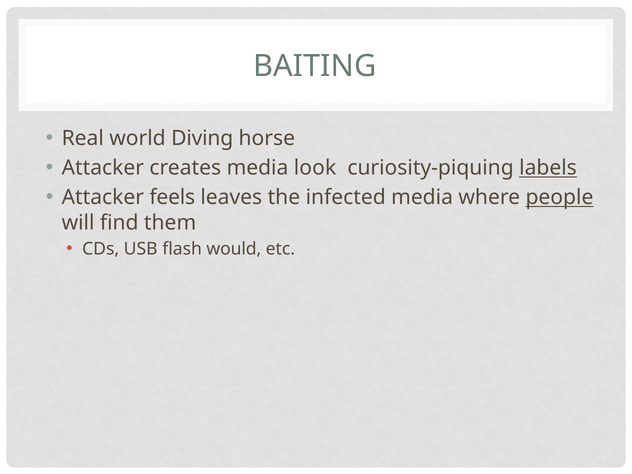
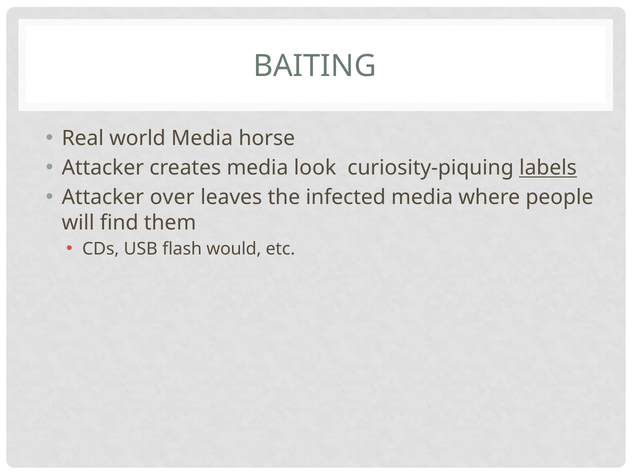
world Diving: Diving -> Media
feels: feels -> over
people underline: present -> none
